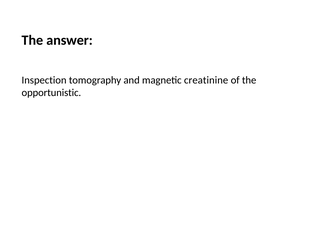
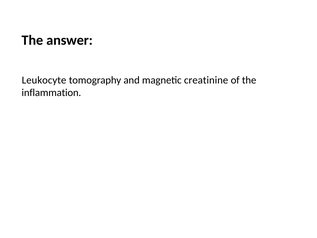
Inspection: Inspection -> Leukocyte
opportunistic: opportunistic -> inflammation
